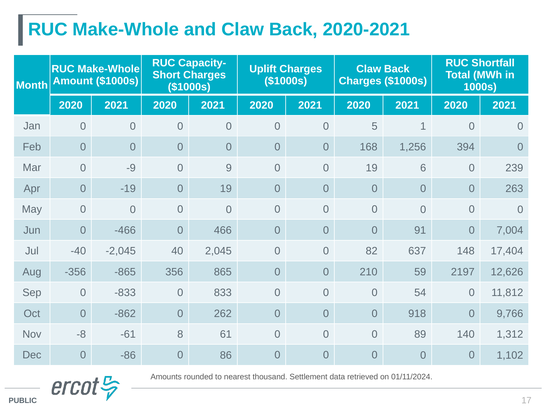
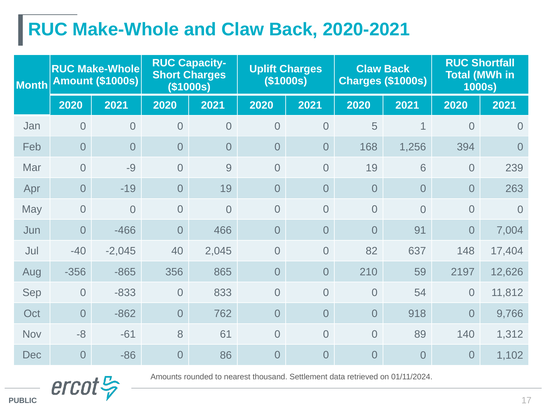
262: 262 -> 762
